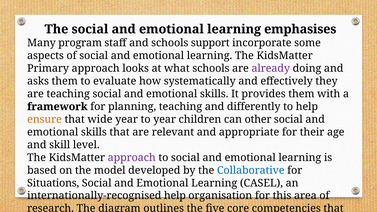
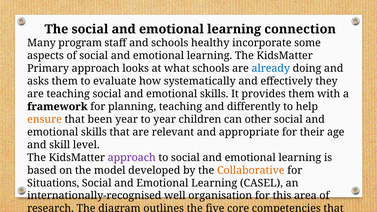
emphasises: emphasises -> connection
support: support -> healthy
already colour: purple -> blue
wide: wide -> been
Collaborative colour: blue -> orange
internationally-recognised help: help -> well
